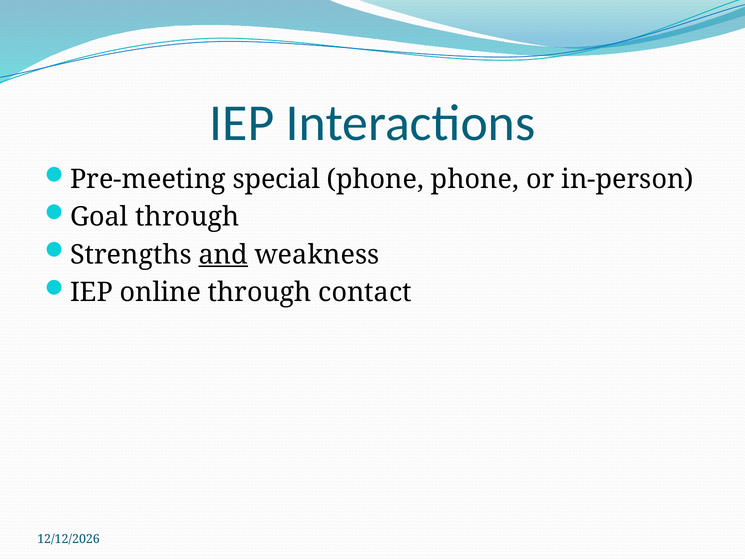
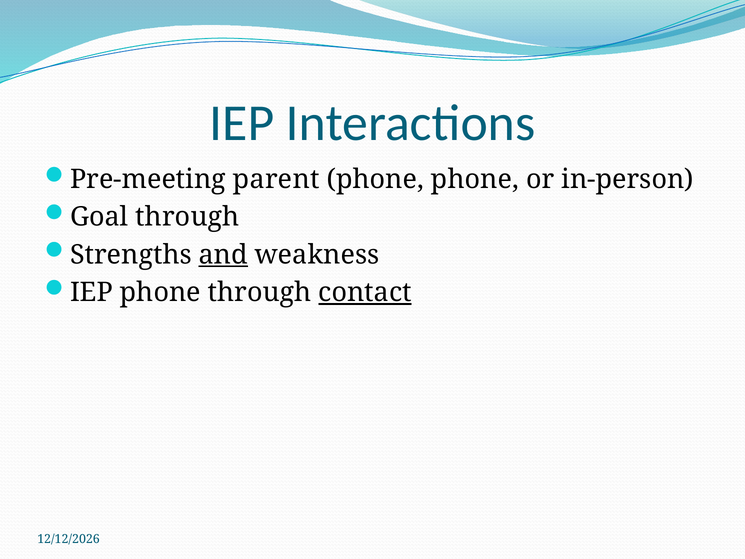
special: special -> parent
IEP online: online -> phone
contact underline: none -> present
